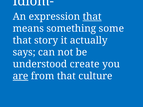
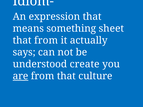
that at (92, 17) underline: present -> none
some: some -> sheet
that story: story -> from
